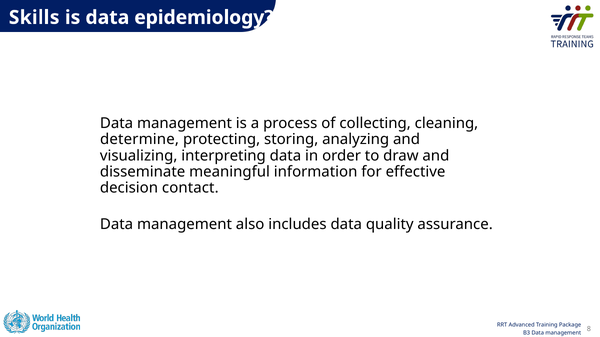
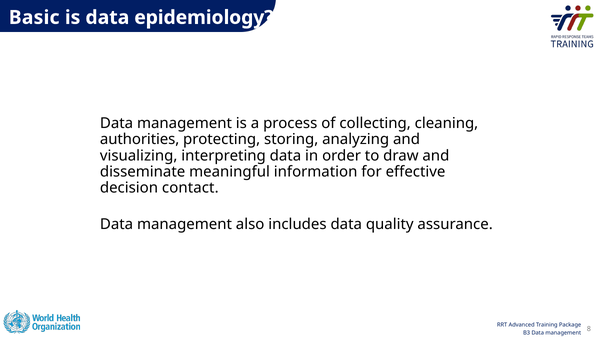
Skills: Skills -> Basic
determine: determine -> authorities
